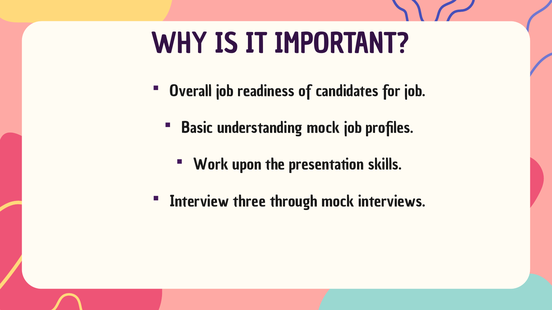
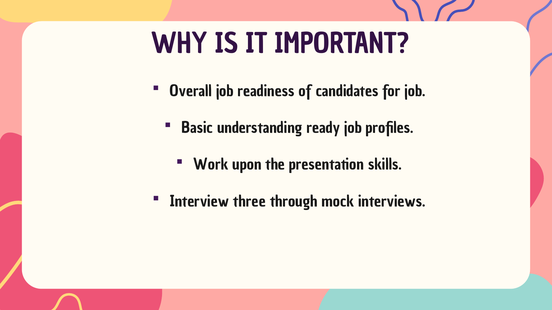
understanding mock: mock -> ready
